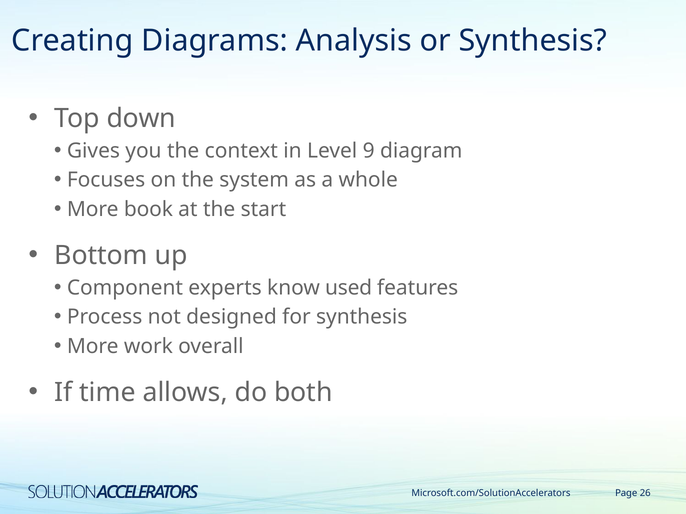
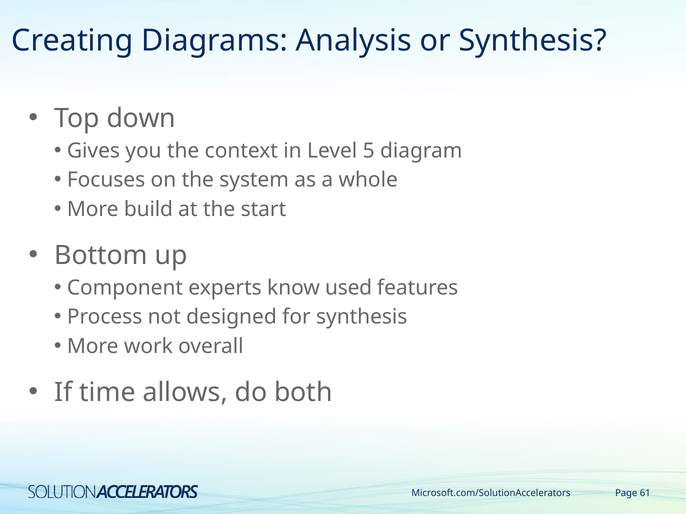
9: 9 -> 5
book: book -> build
26: 26 -> 61
